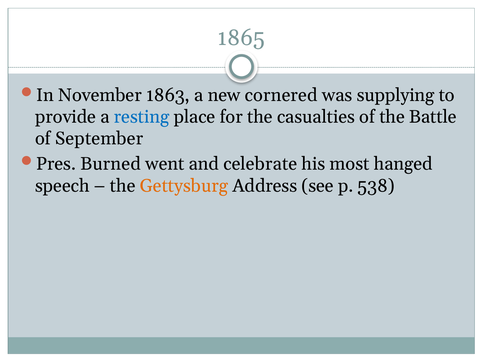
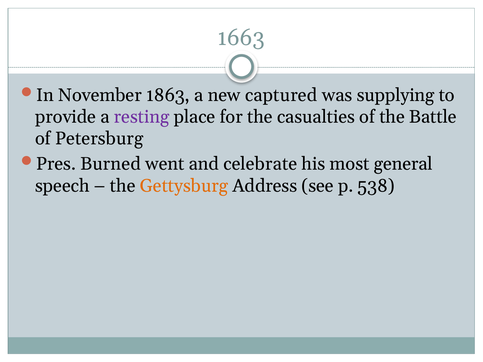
1865: 1865 -> 1663
cornered: cornered -> captured
resting colour: blue -> purple
September: September -> Petersburg
hanged: hanged -> general
